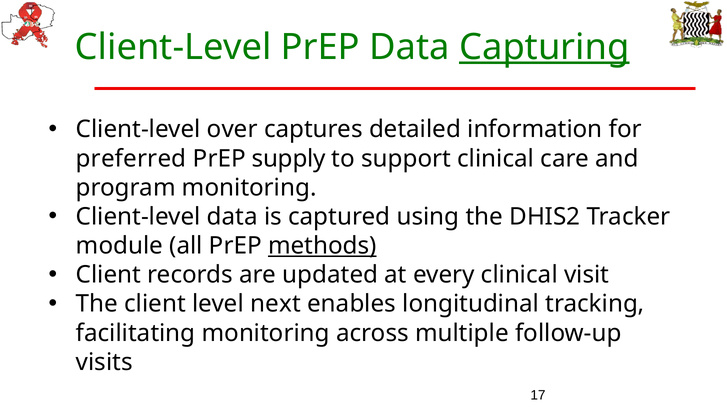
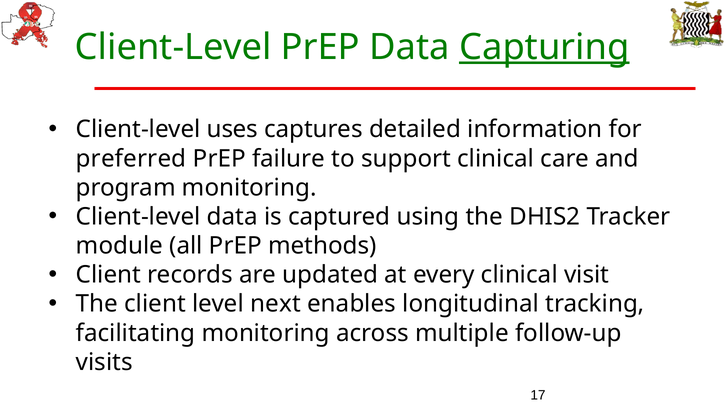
over: over -> uses
supply: supply -> failure
methods underline: present -> none
